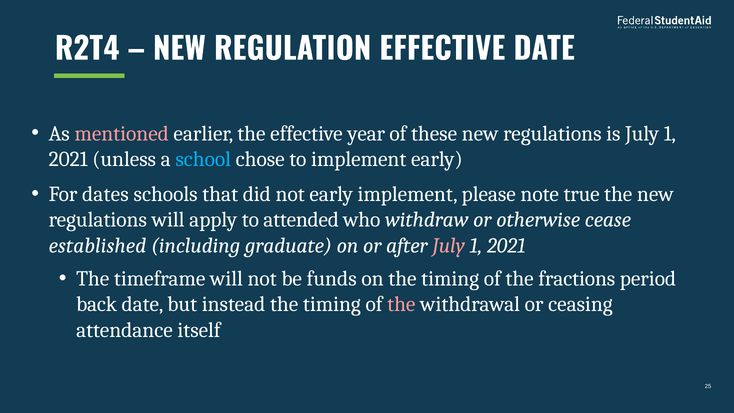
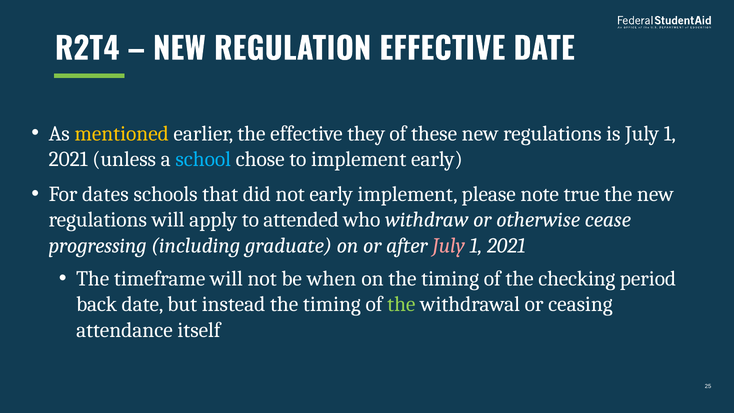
mentioned colour: pink -> yellow
year: year -> they
established: established -> progressing
funds: funds -> when
fractions: fractions -> checking
the at (401, 304) colour: pink -> light green
